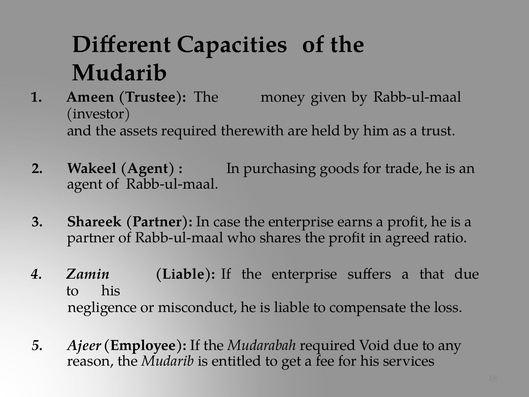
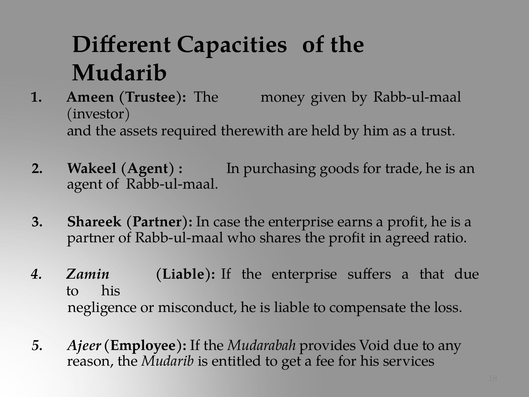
Mudarabah required: required -> provides
